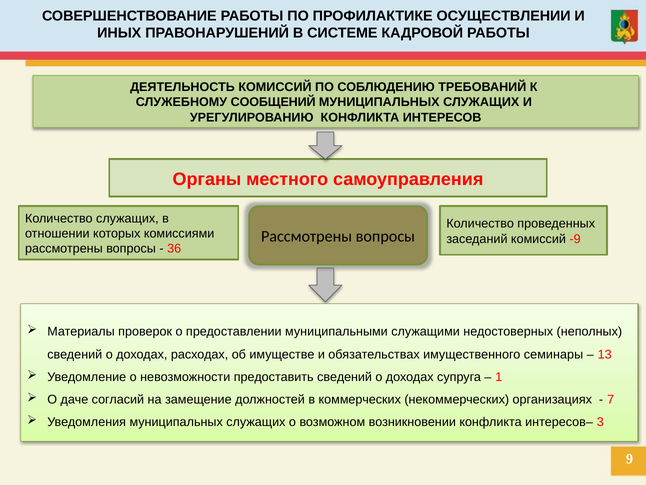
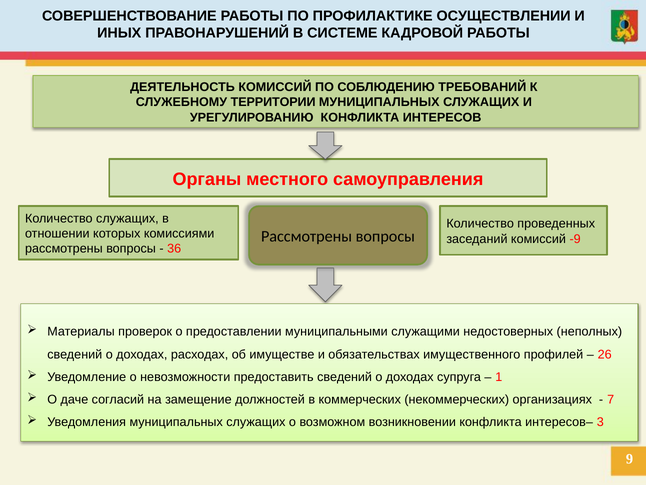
СООБЩЕНИЙ: СООБЩЕНИЙ -> ТЕРРИТОРИИ
семинары: семинары -> профилей
13: 13 -> 26
